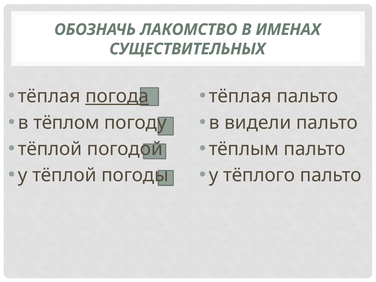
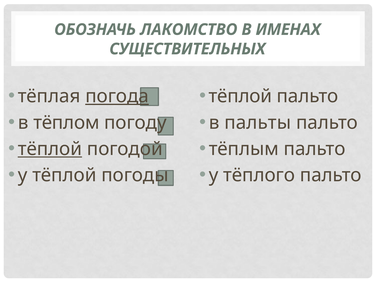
тёплая at (240, 96): тёплая -> тёплой
видели: видели -> пальты
тёплой at (50, 149) underline: none -> present
